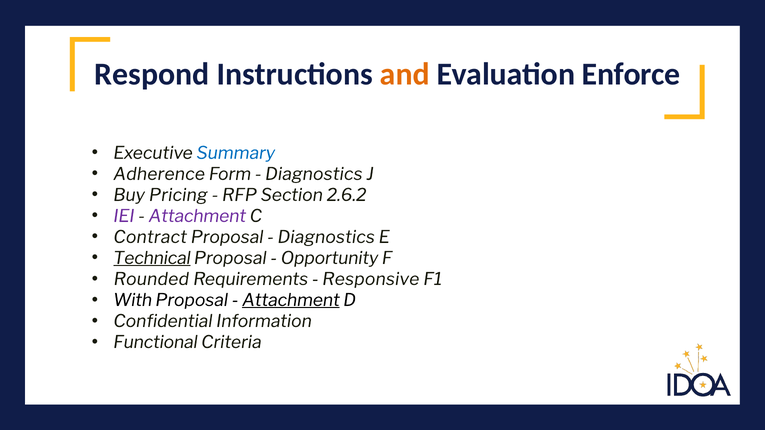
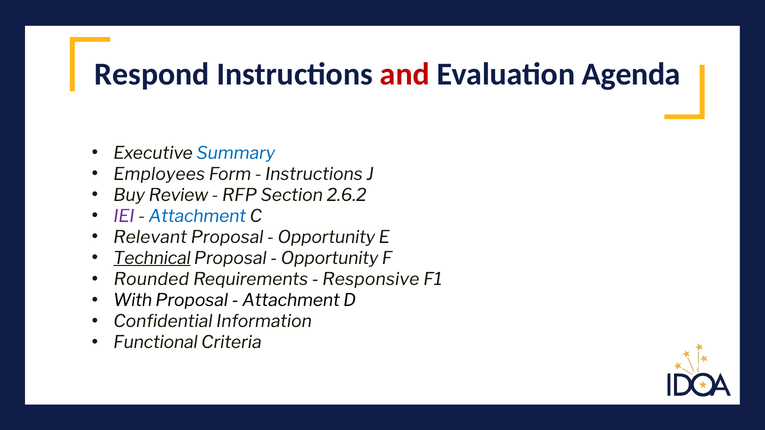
and colour: orange -> red
Enforce: Enforce -> Agenda
Adherence: Adherence -> Employees
Diagnostics at (314, 174): Diagnostics -> Instructions
Pricing: Pricing -> Review
Attachment at (197, 216) colour: purple -> blue
Contract: Contract -> Relevant
Diagnostics at (326, 237): Diagnostics -> Opportunity
Attachment at (291, 300) underline: present -> none
